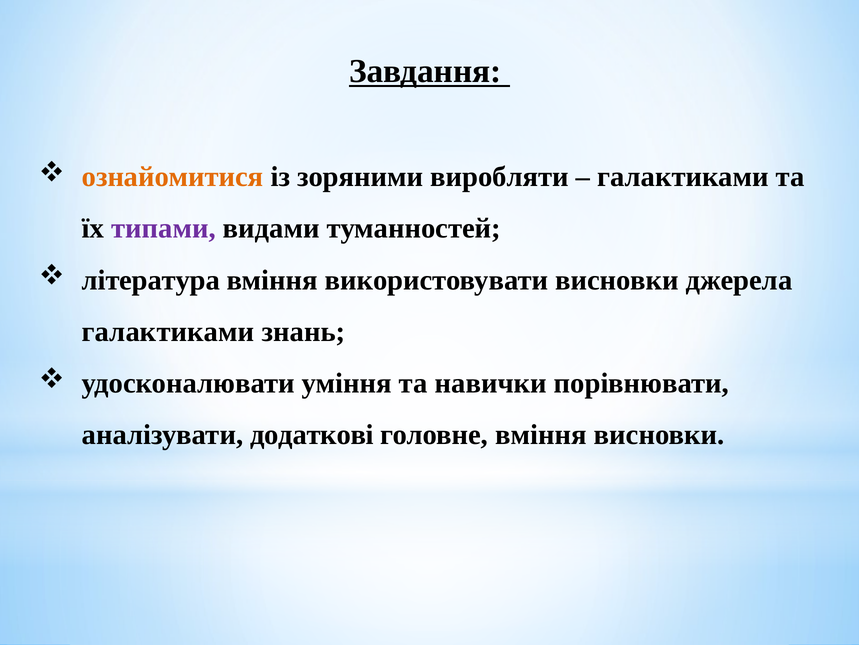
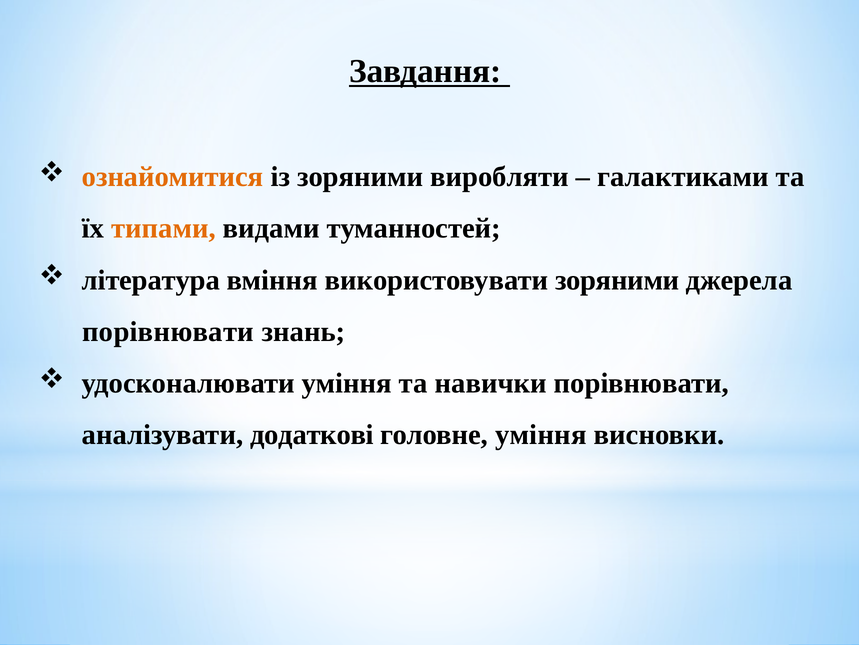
типами colour: purple -> orange
використовувати висновки: висновки -> зоряними
галактиками at (168, 331): галактиками -> порівнювати
головне вміння: вміння -> уміння
